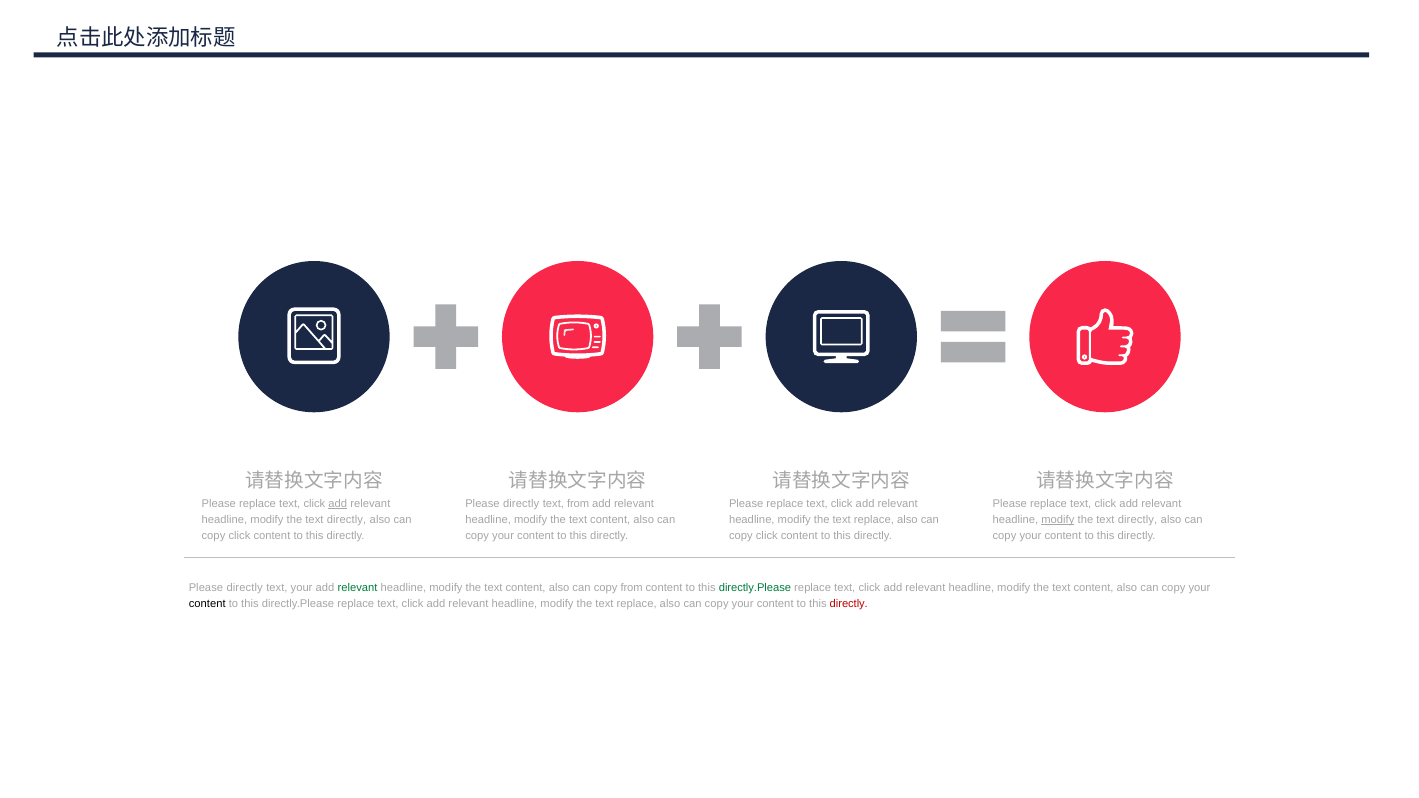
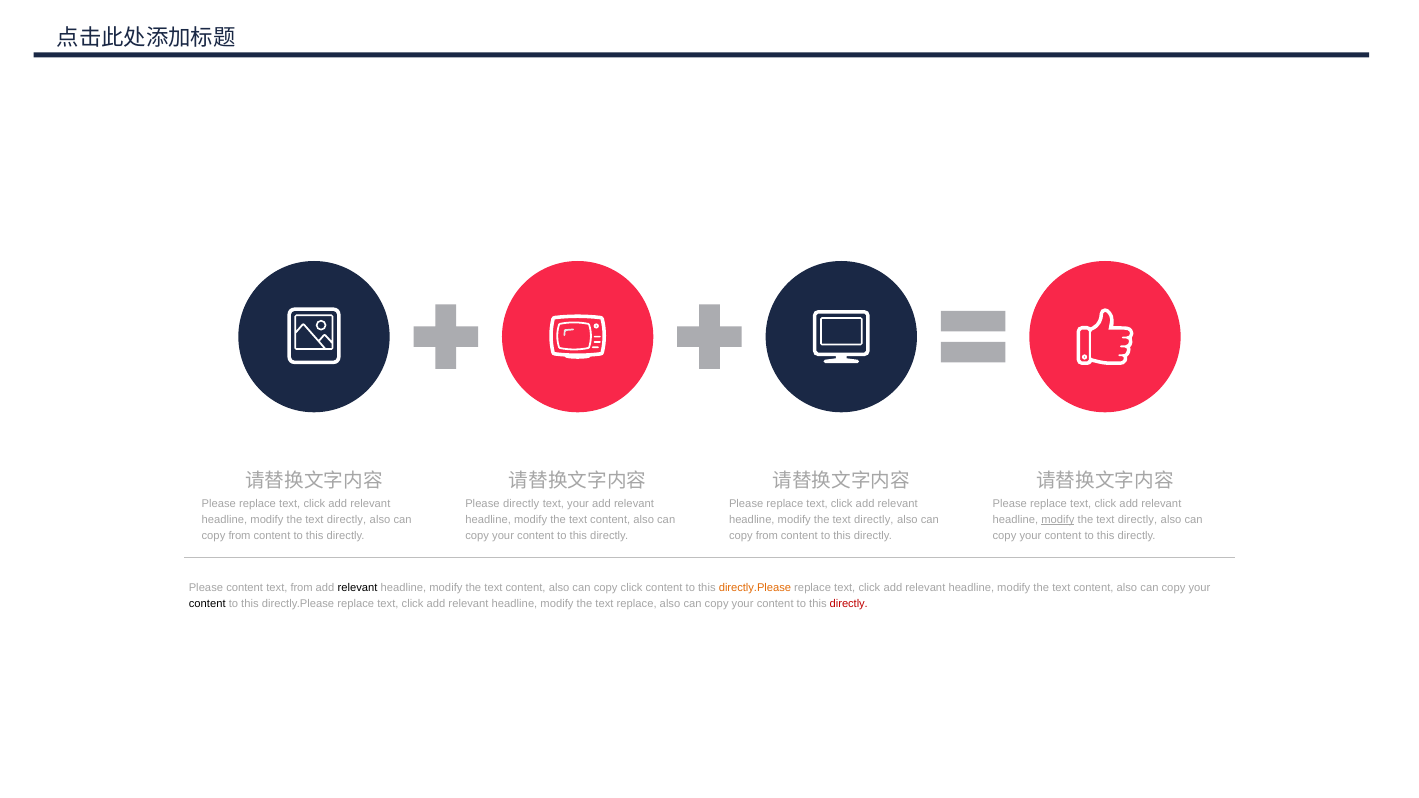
add at (338, 504) underline: present -> none
text from: from -> your
replace at (874, 520): replace -> directly
click at (239, 536): click -> from
click at (767, 536): click -> from
directly at (245, 588): directly -> content
text your: your -> from
relevant at (358, 588) colour: green -> black
copy from: from -> click
directly.Please at (755, 588) colour: green -> orange
